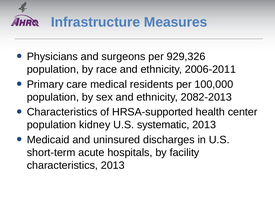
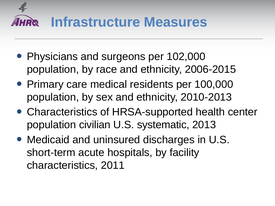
929,326: 929,326 -> 102,000
2006-2011: 2006-2011 -> 2006-2015
2082-2013: 2082-2013 -> 2010-2013
kidney: kidney -> civilian
characteristics 2013: 2013 -> 2011
